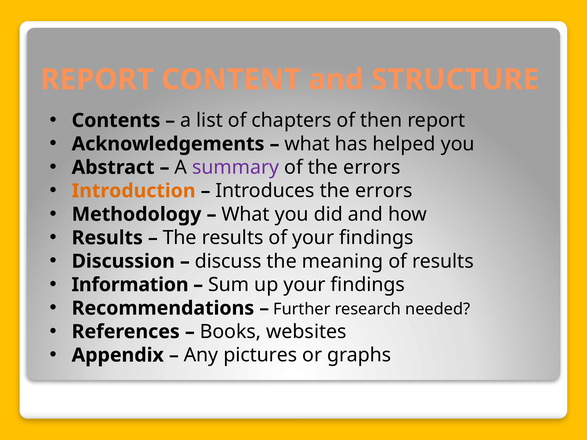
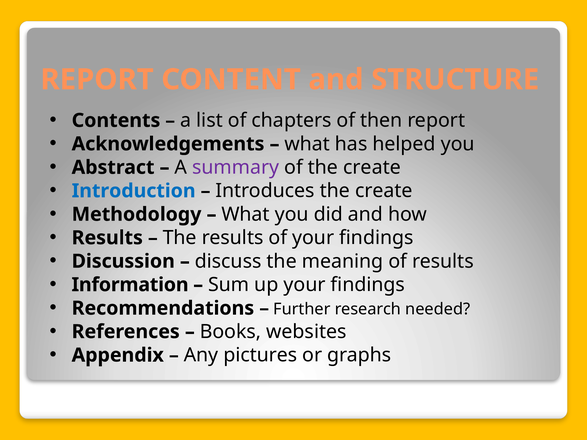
of the errors: errors -> create
Introduction colour: orange -> blue
Introduces the errors: errors -> create
